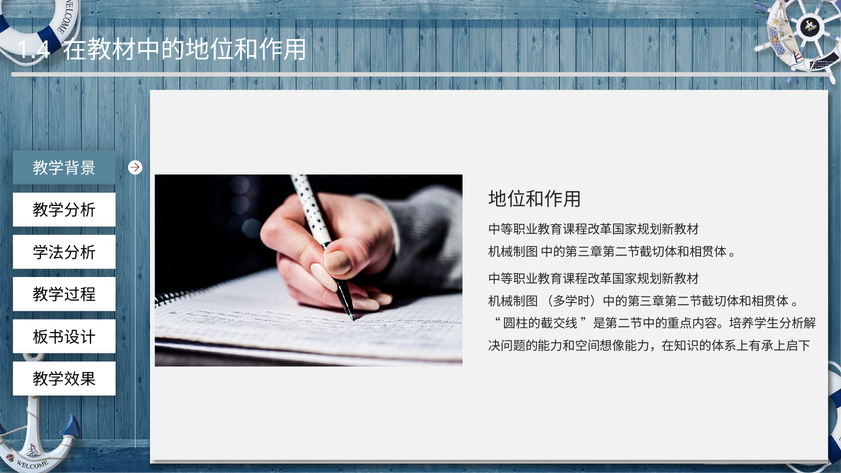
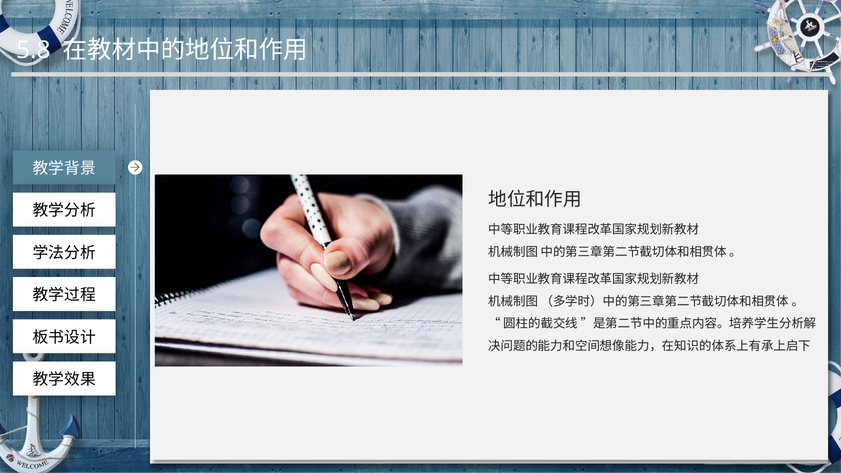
1.4: 1.4 -> 5.8
